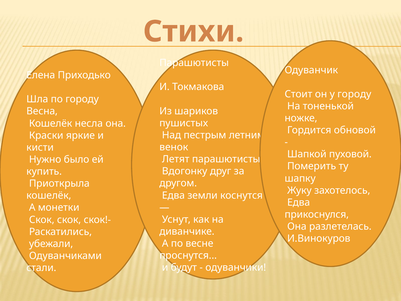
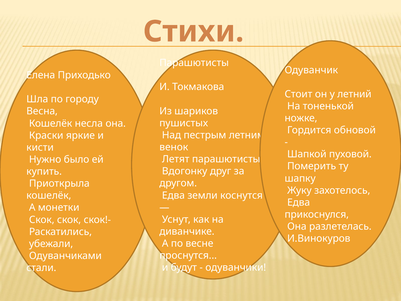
у городу: городу -> летний
